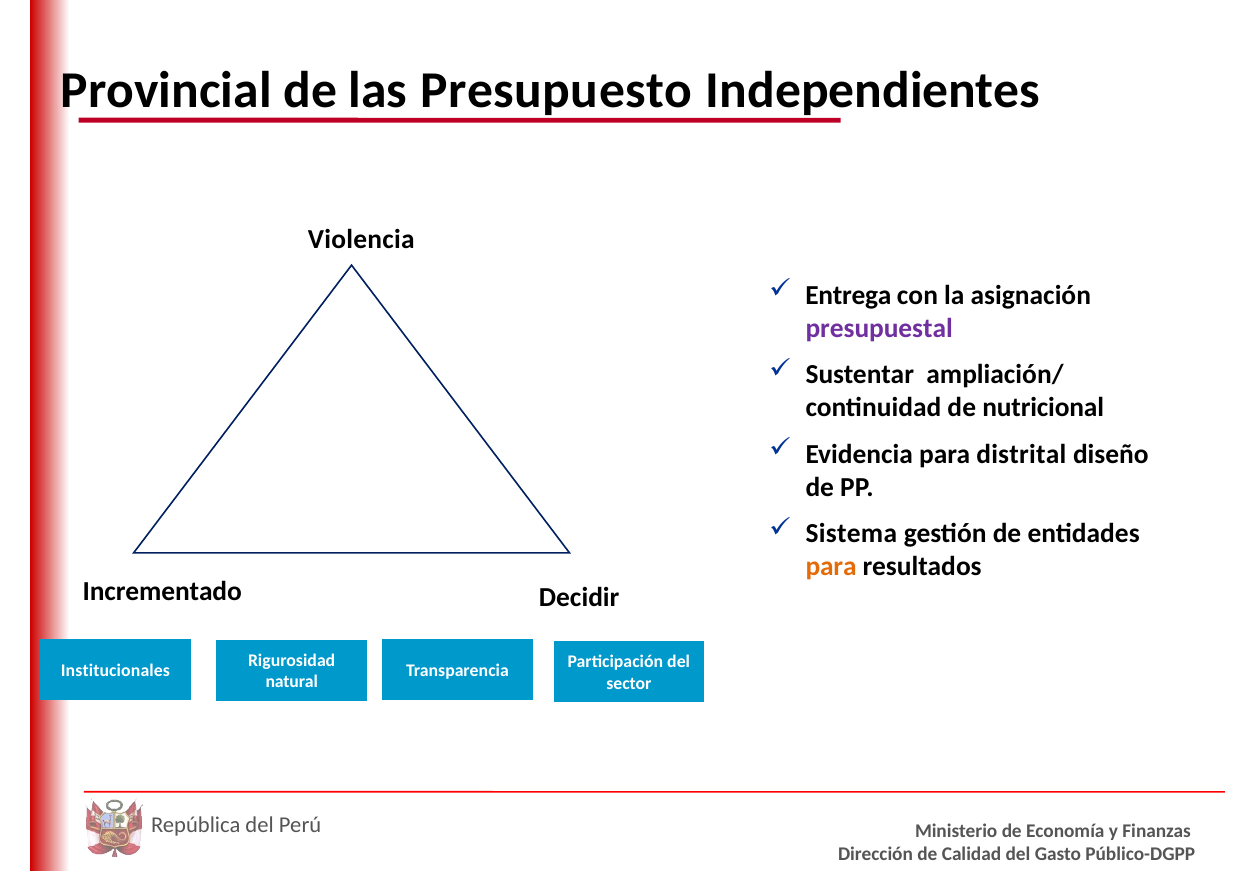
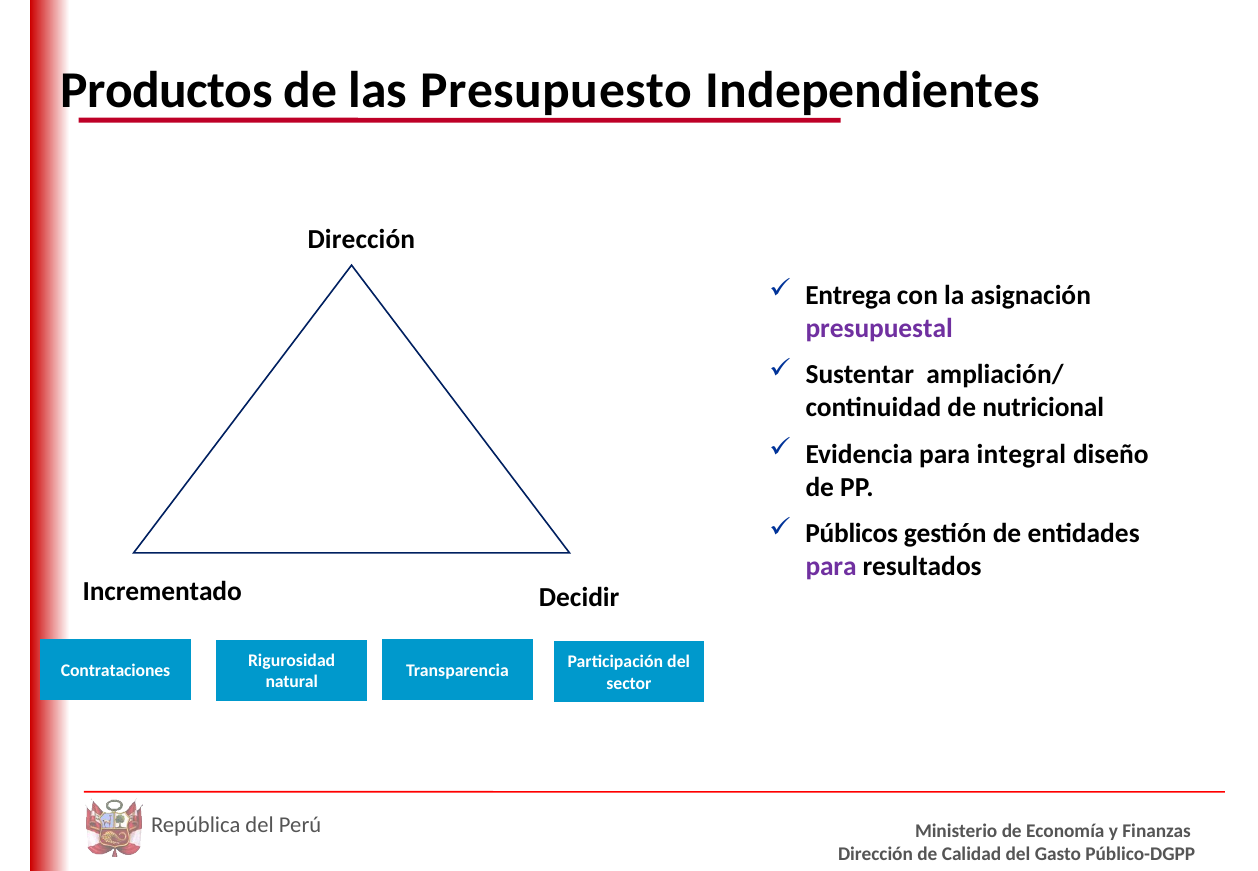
Provincial: Provincial -> Productos
Violencia at (361, 239): Violencia -> Dirección
distrital: distrital -> integral
Sistema: Sistema -> Públicos
para at (831, 567) colour: orange -> purple
Institucionales: Institucionales -> Contrataciones
